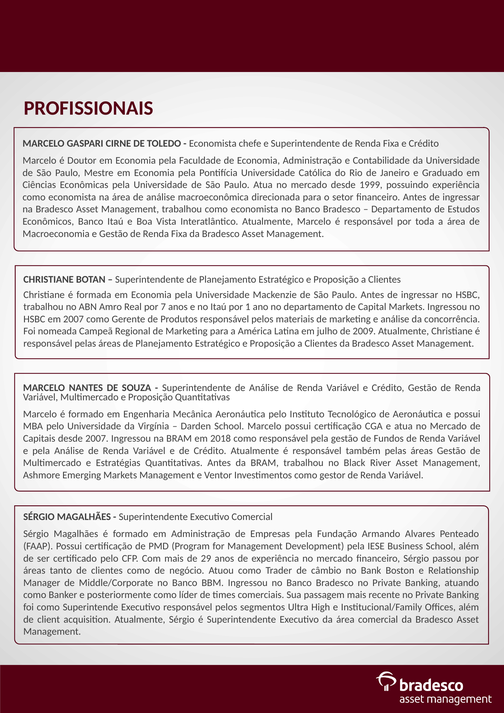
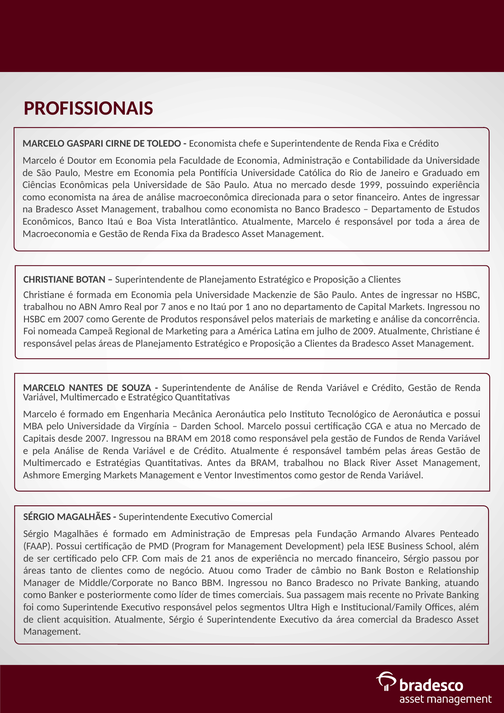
Multimercado e Proposição: Proposição -> Estratégico
29: 29 -> 21
